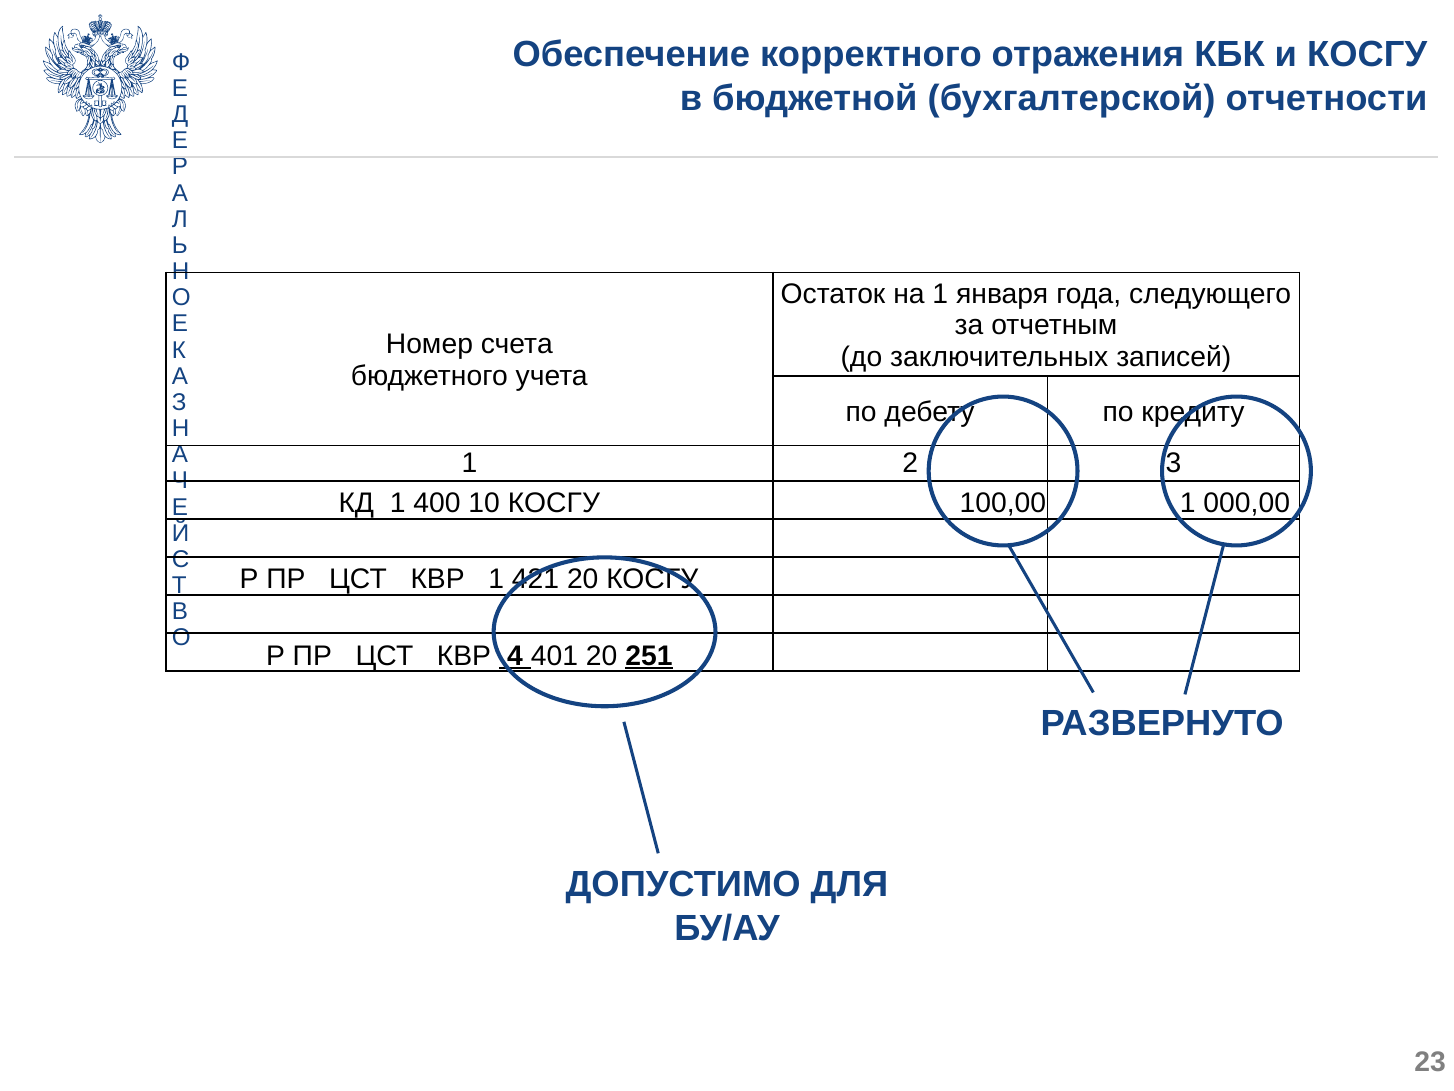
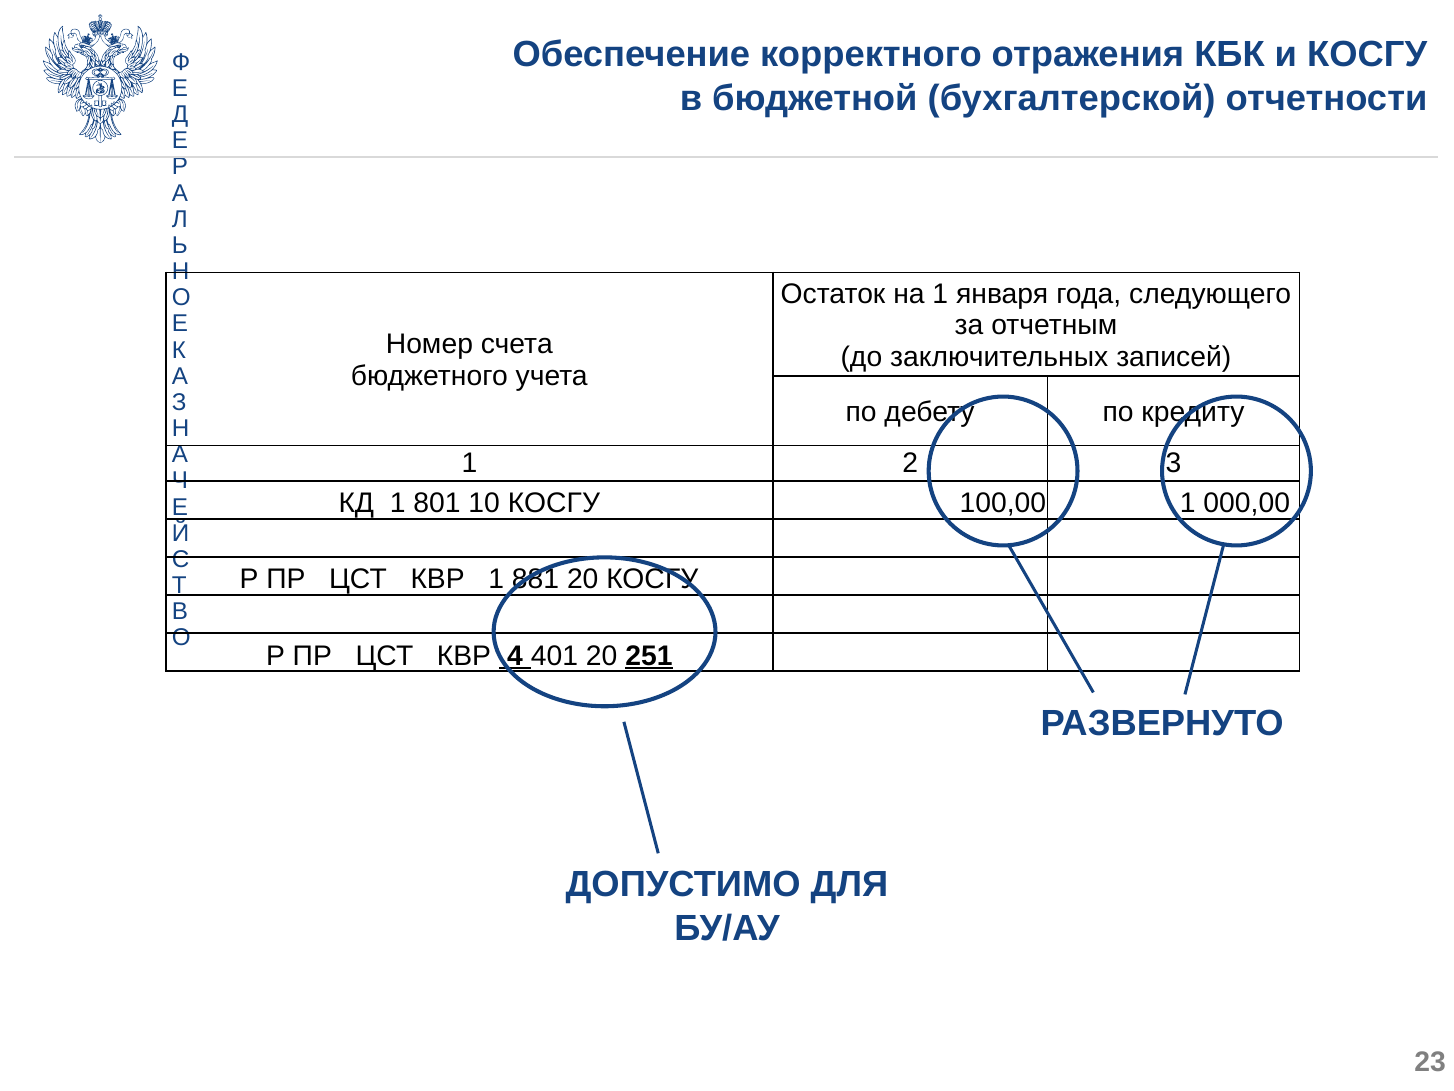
400: 400 -> 801
421: 421 -> 881
